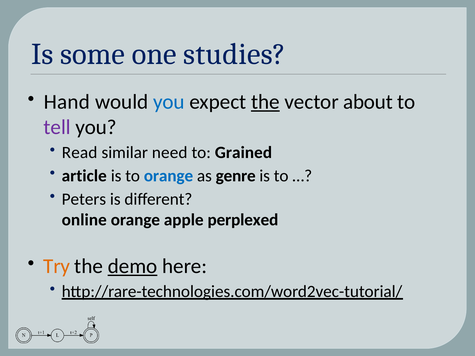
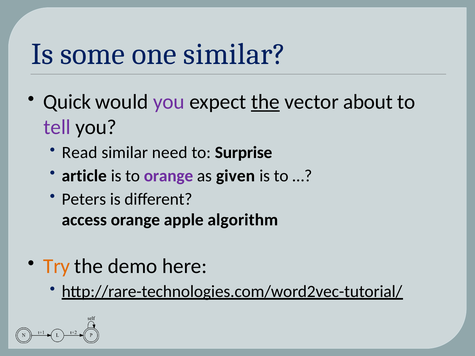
one studies: studies -> similar
Hand: Hand -> Quick
you at (169, 102) colour: blue -> purple
Grained: Grained -> Surprise
orange at (168, 176) colour: blue -> purple
genre: genre -> given
online: online -> access
perplexed: perplexed -> algorithm
demo underline: present -> none
